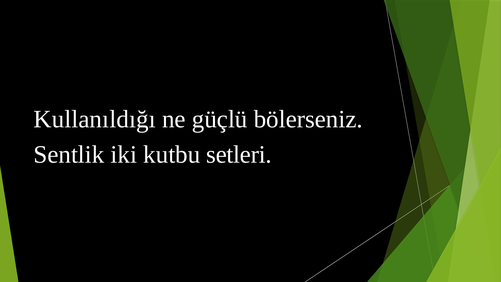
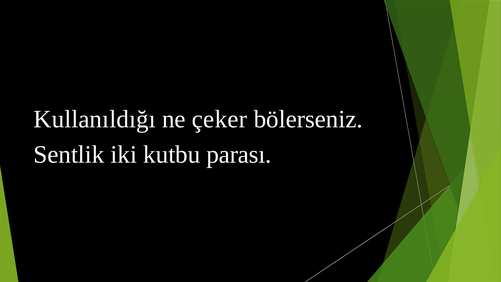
güçlü: güçlü -> çeker
setleri: setleri -> parası
